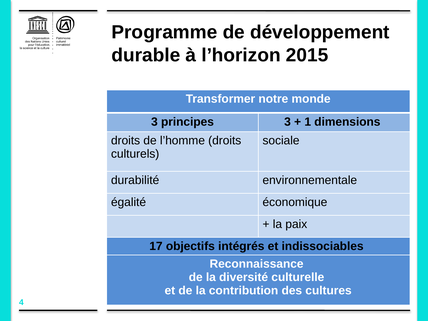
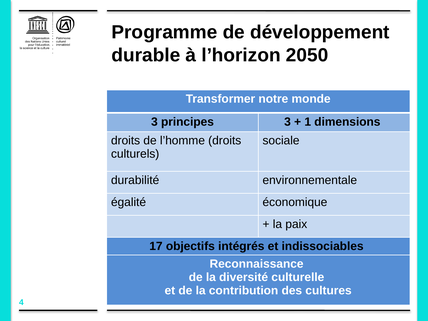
2015: 2015 -> 2050
